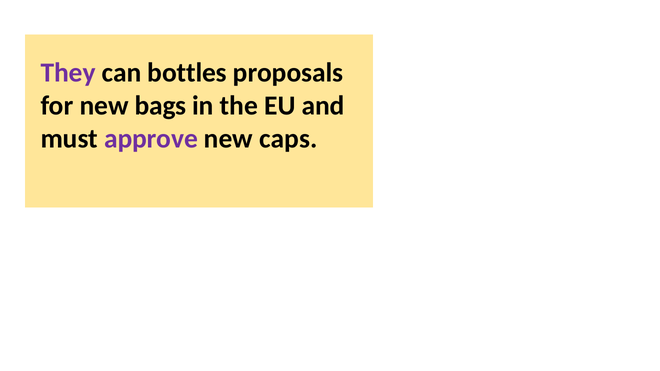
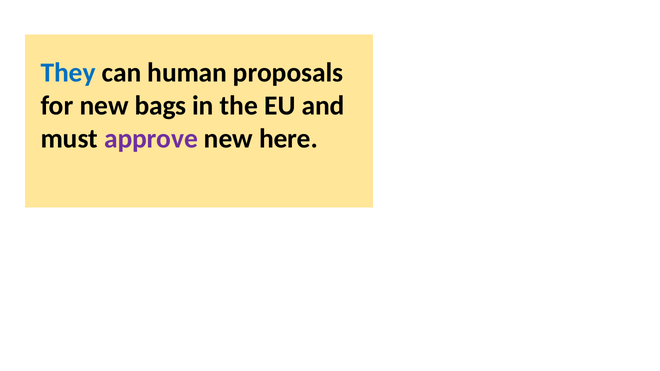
They colour: purple -> blue
bottles: bottles -> human
caps: caps -> here
